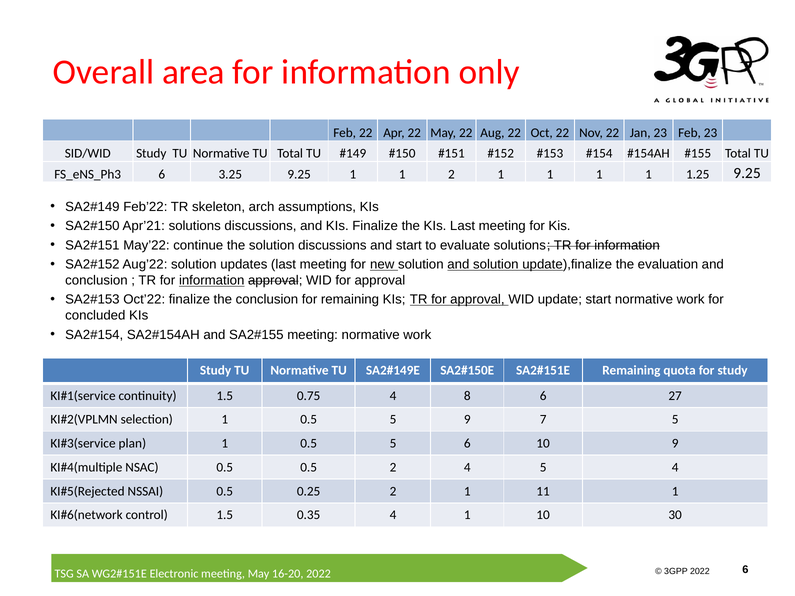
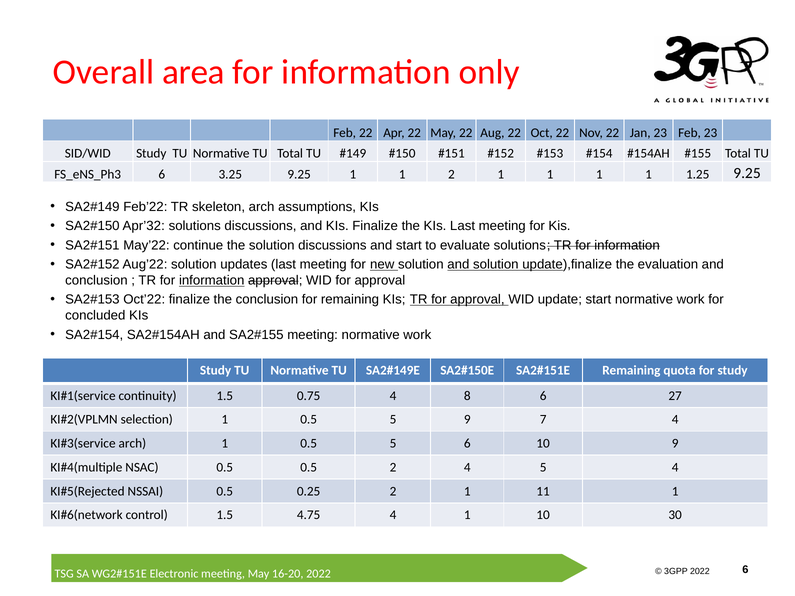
Apr’21: Apr’21 -> Apr’32
7 5: 5 -> 4
plan at (132, 444): plan -> arch
0.35: 0.35 -> 4.75
